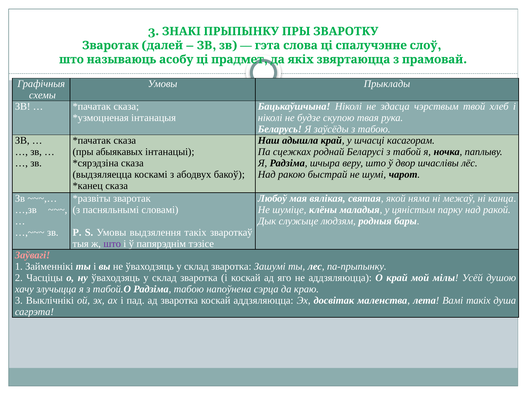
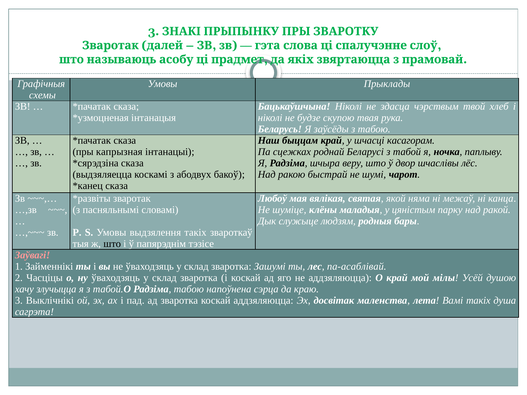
адышла: адышла -> быццам
абыякавых: абыякавых -> капрызная
што at (112, 244) colour: purple -> black
па-прыпынку: па-прыпынку -> па-асаблівай
